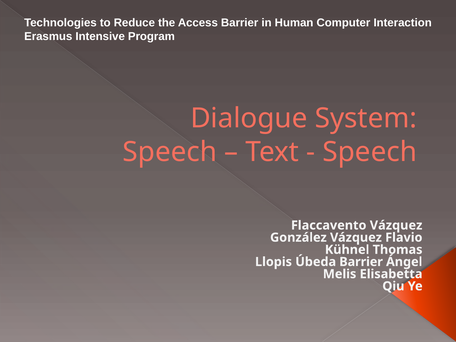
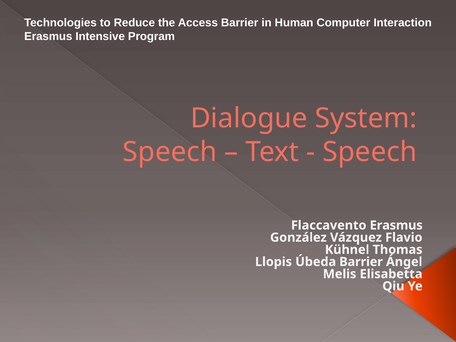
Flaccavento Vázquez: Vázquez -> Erasmus
